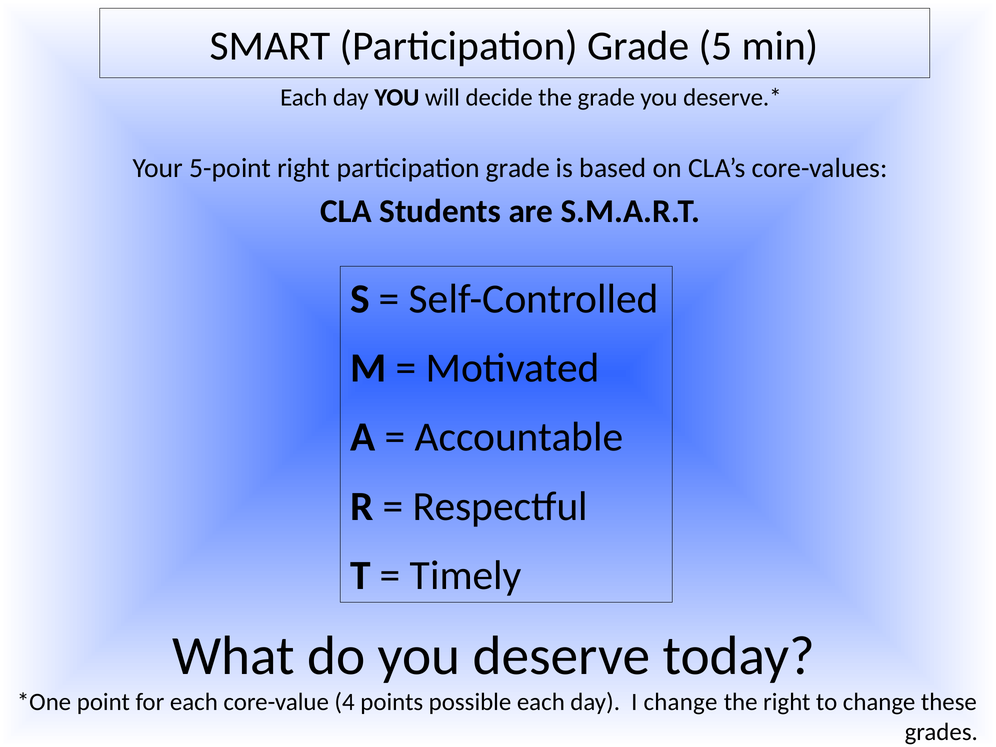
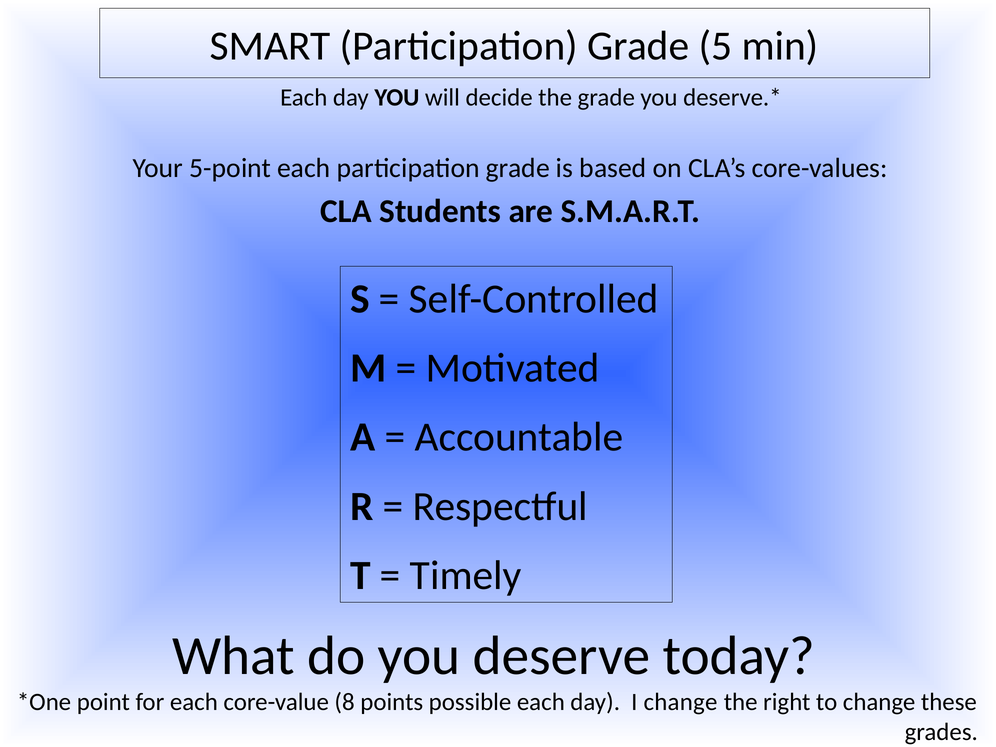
5-point right: right -> each
4: 4 -> 8
